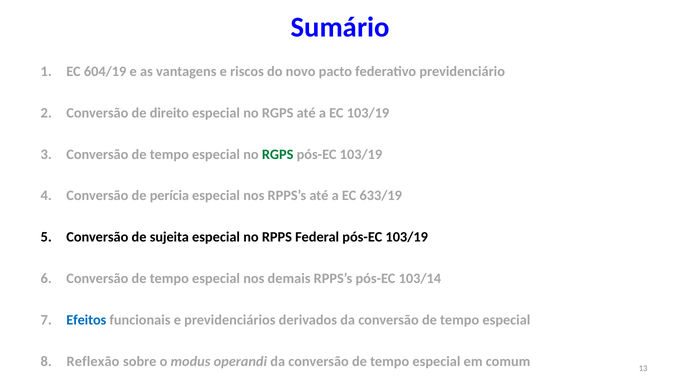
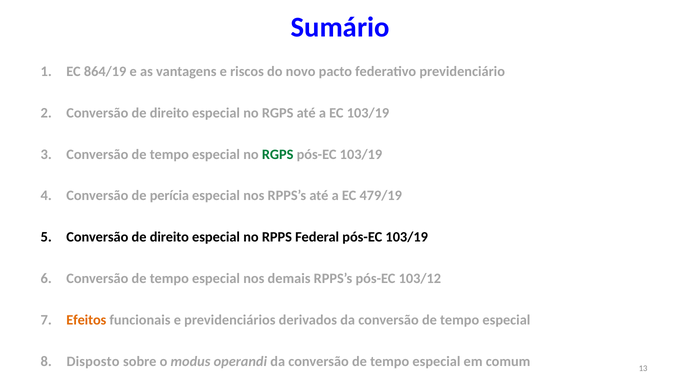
604/19: 604/19 -> 864/19
633/19: 633/19 -> 479/19
sujeita at (169, 238): sujeita -> direito
103/14: 103/14 -> 103/12
Efeitos colour: blue -> orange
Reflexão: Reflexão -> Disposto
